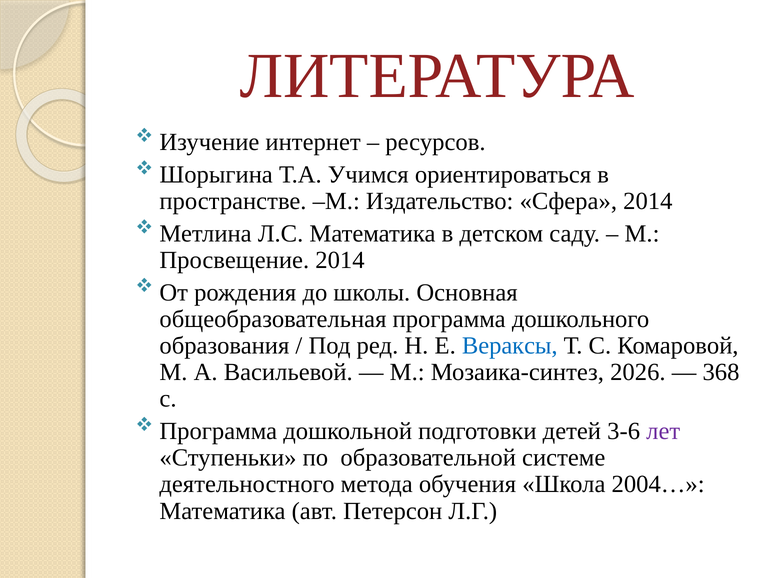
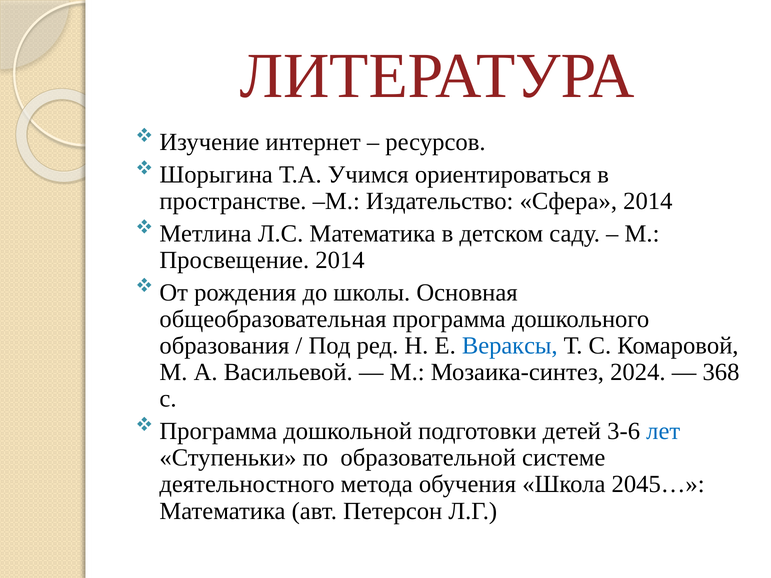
2026: 2026 -> 2024
лет colour: purple -> blue
2004…: 2004… -> 2045…
